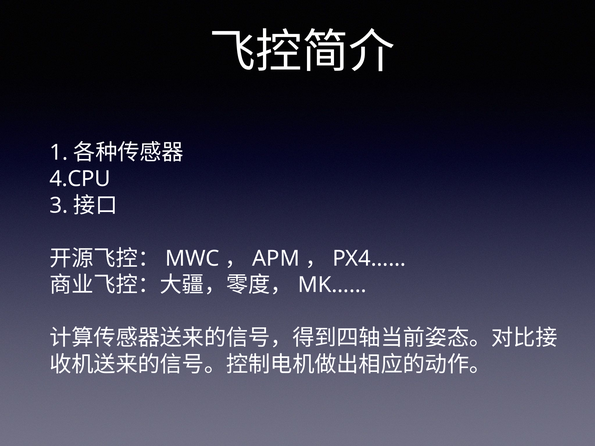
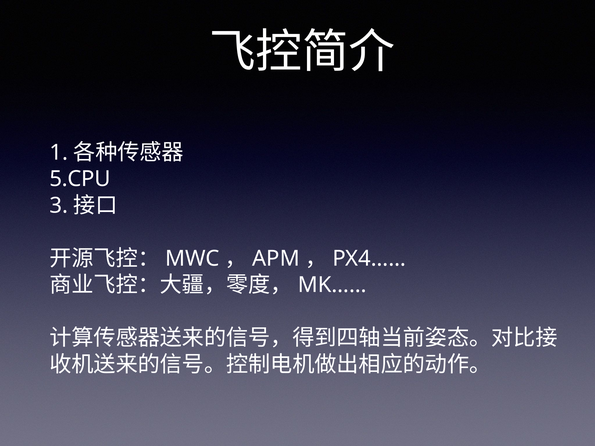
4.CPU: 4.CPU -> 5.CPU
